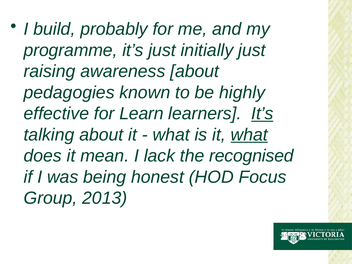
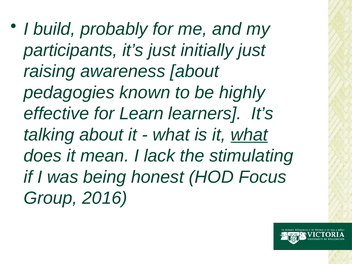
programme: programme -> participants
It’s at (262, 114) underline: present -> none
recognised: recognised -> stimulating
2013: 2013 -> 2016
